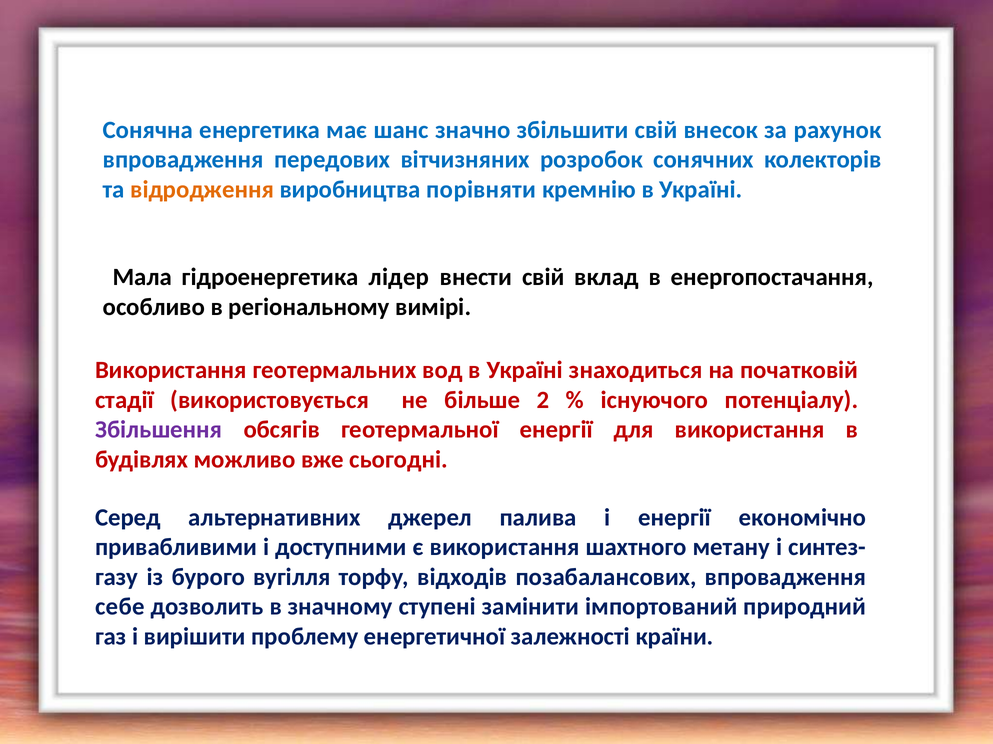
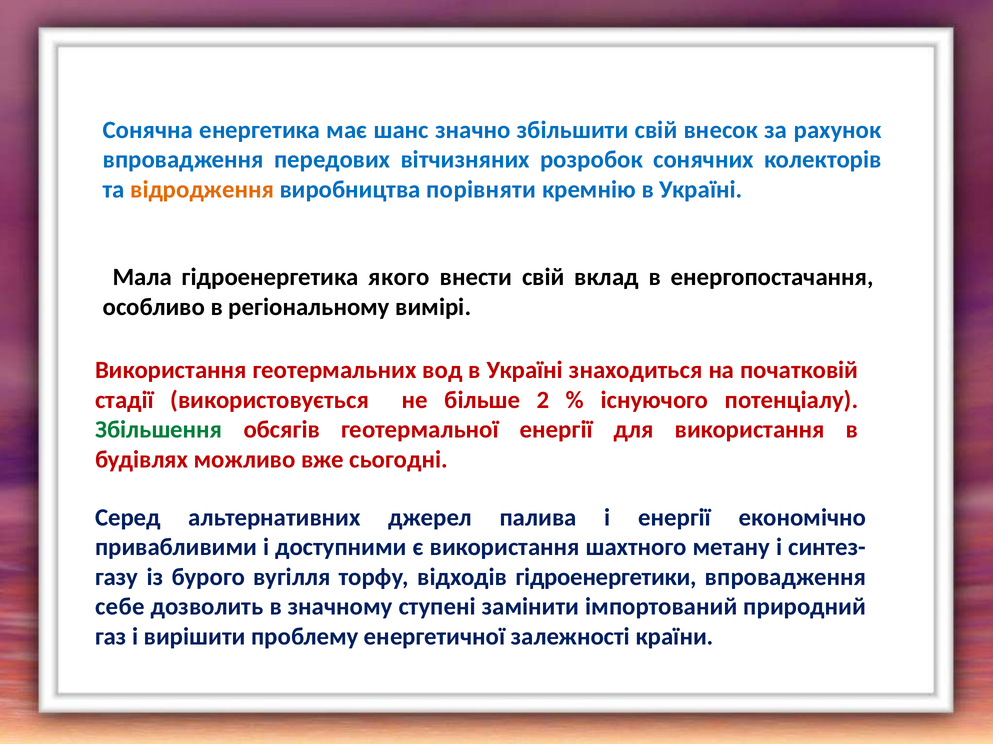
лідер: лідер -> якого
Збільшення colour: purple -> green
позабалансових: позабалансових -> гідроенергетики
